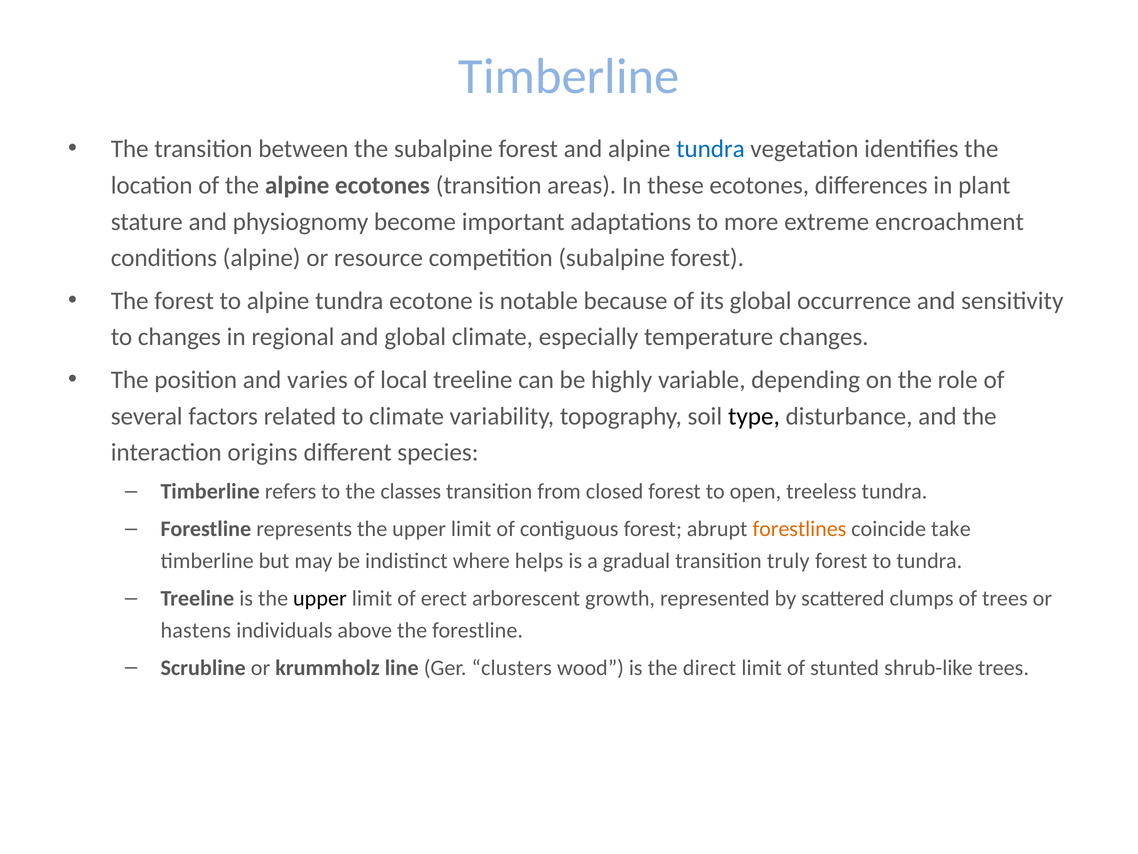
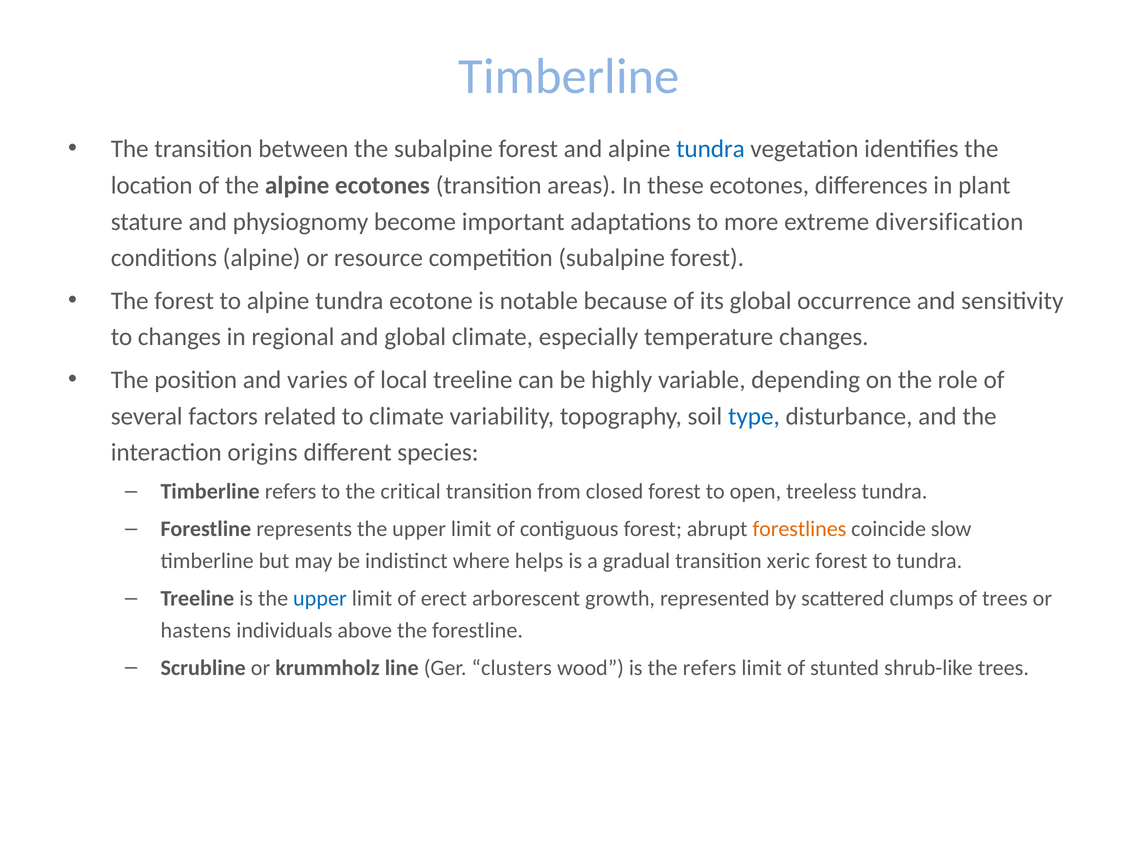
encroachment: encroachment -> diversification
type colour: black -> blue
classes: classes -> critical
take: take -> slow
truly: truly -> xeric
upper at (320, 598) colour: black -> blue
the direct: direct -> refers
